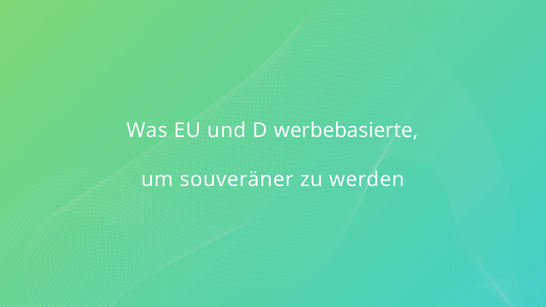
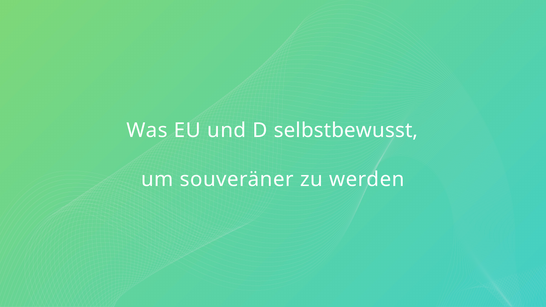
werbebasierte: werbebasierte -> selbstbewusst
